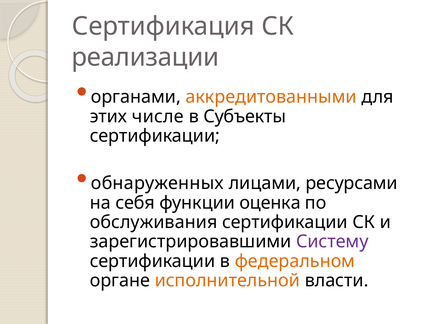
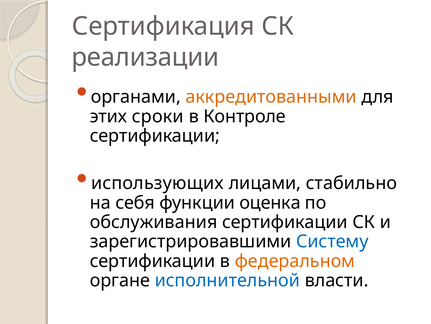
числе: числе -> сроки
Субъекты: Субъекты -> Контроле
обнаруженных: обнаруженных -> использующих
ресурсами: ресурсами -> стабильно
Систему colour: purple -> blue
исполнительной colour: orange -> blue
